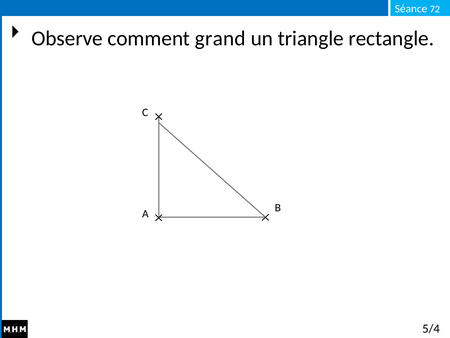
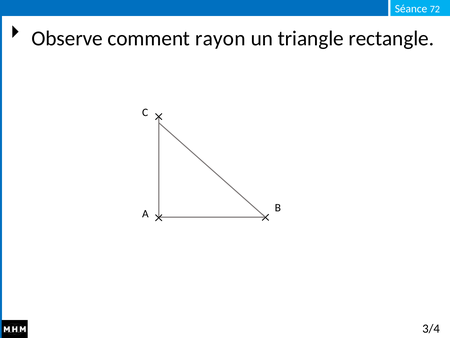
grand: grand -> rayon
5/4: 5/4 -> 3/4
